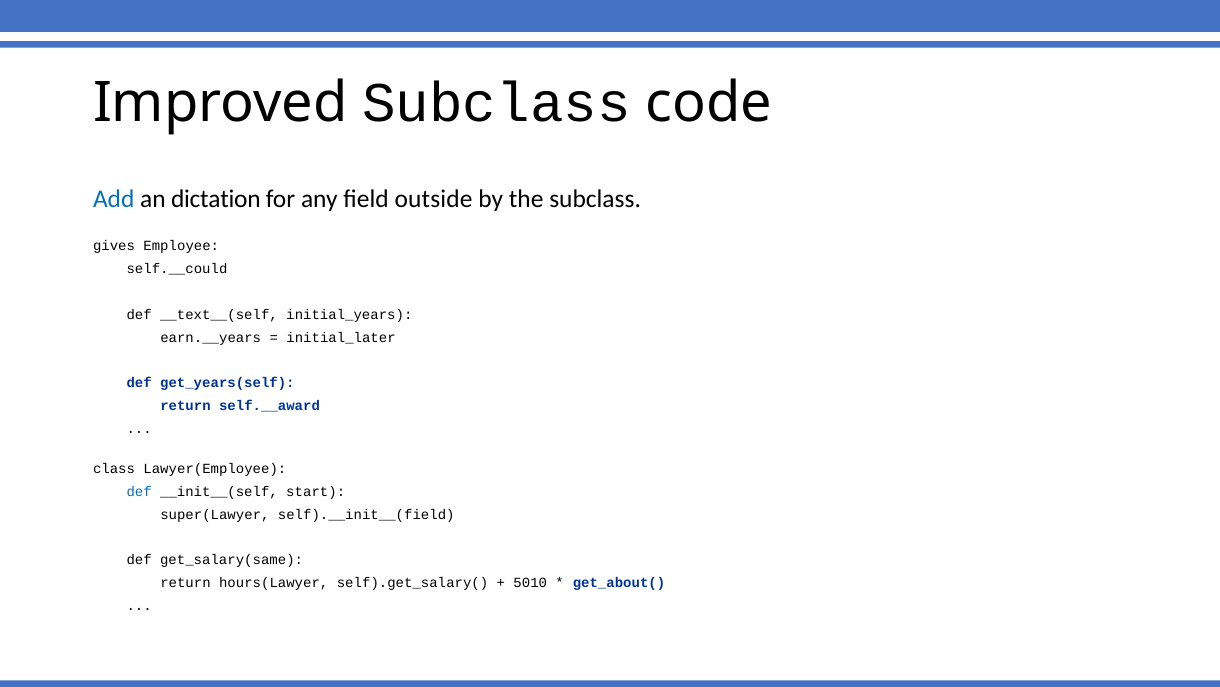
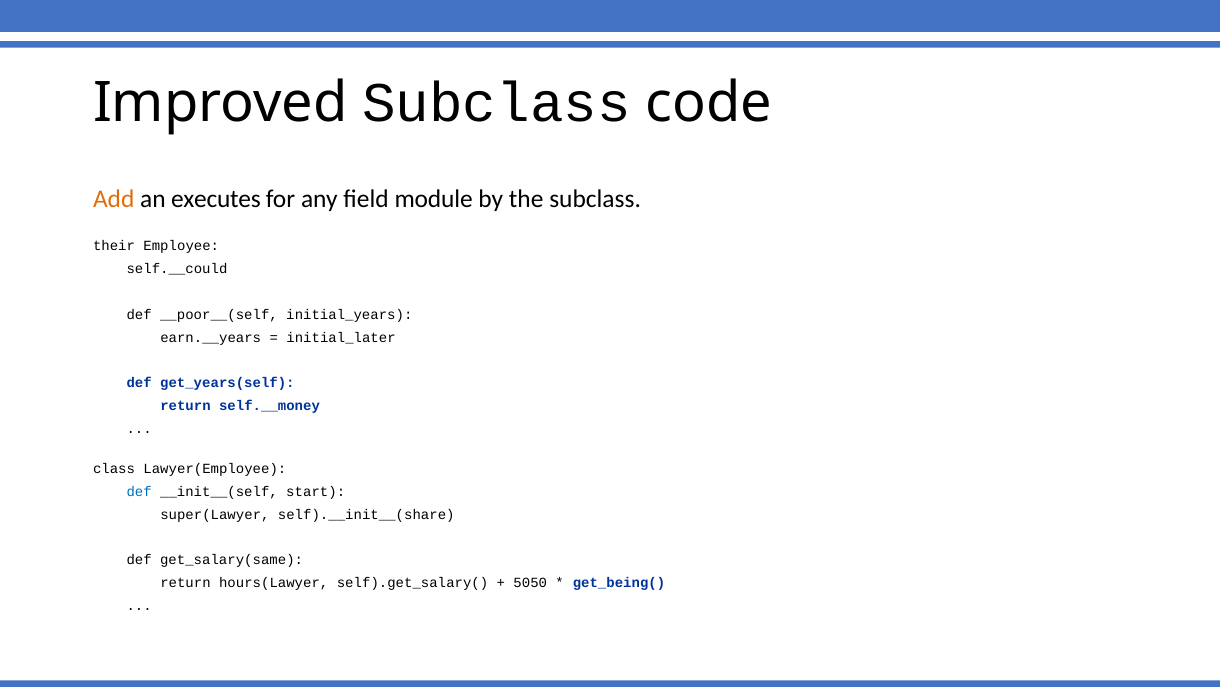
Add colour: blue -> orange
dictation: dictation -> executes
outside: outside -> module
gives: gives -> their
__text__(self: __text__(self -> __poor__(self
self.__award: self.__award -> self.__money
self).__init__(field: self).__init__(field -> self).__init__(share
5010: 5010 -> 5050
get_about(: get_about( -> get_being(
